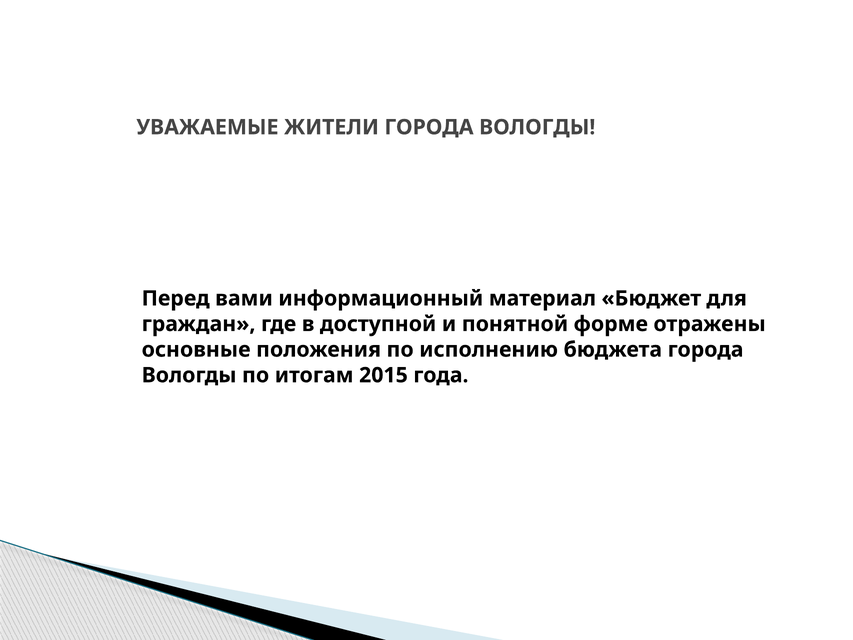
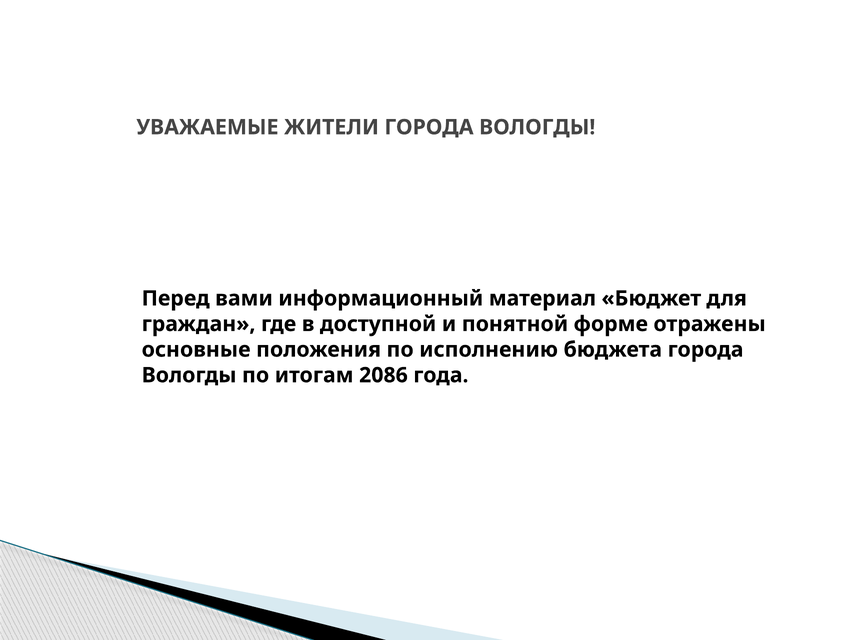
2015: 2015 -> 2086
